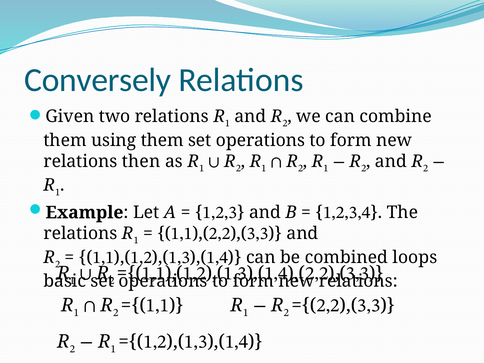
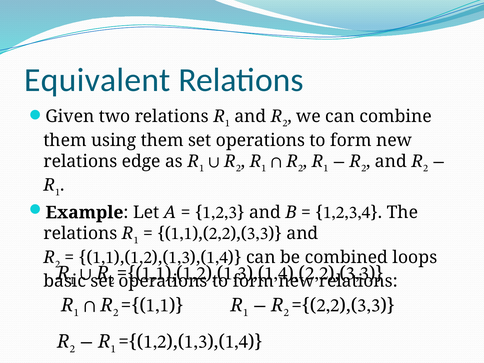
Conversely: Conversely -> Equivalent
then: then -> edge
